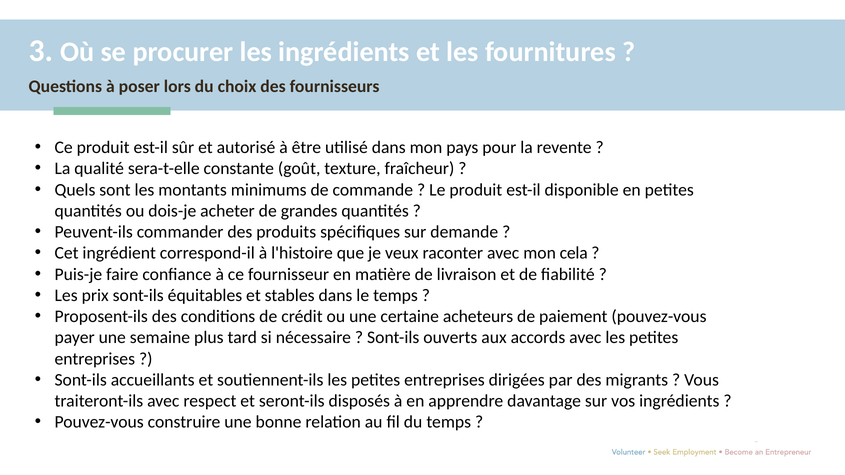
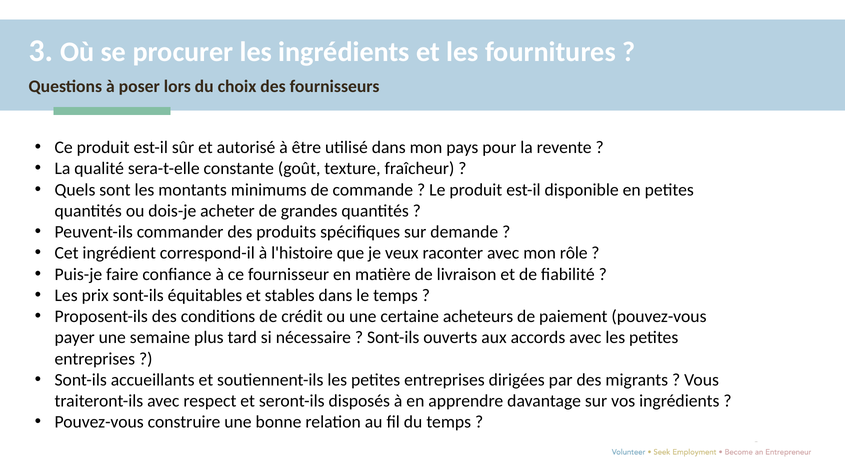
cela: cela -> rôle
